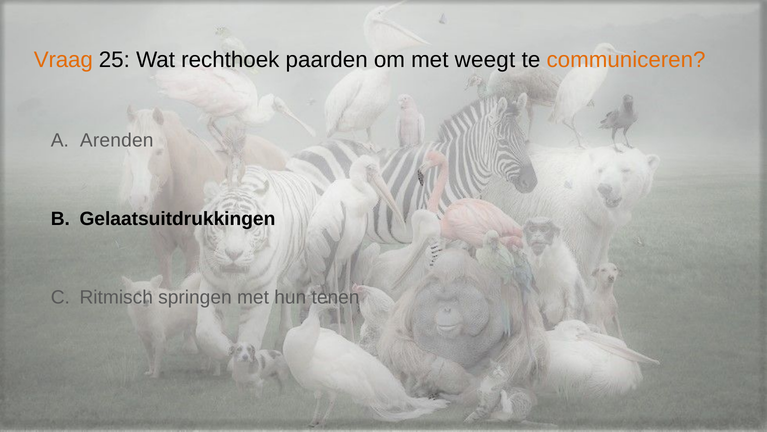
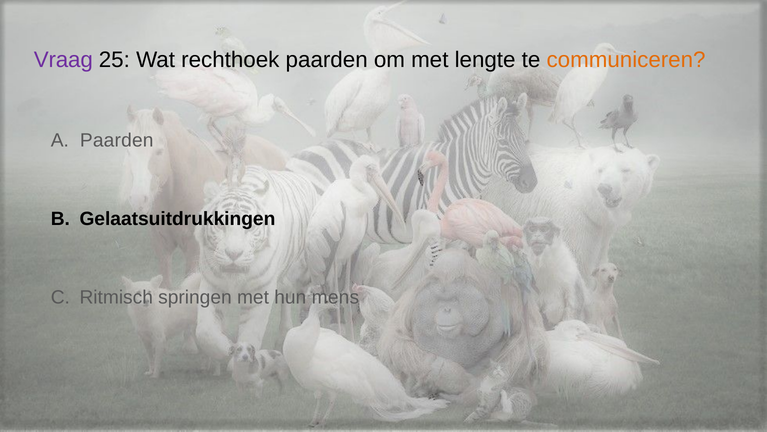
Vraag colour: orange -> purple
weegt: weegt -> lengte
Arenden at (117, 140): Arenden -> Paarden
tenen: tenen -> mens
